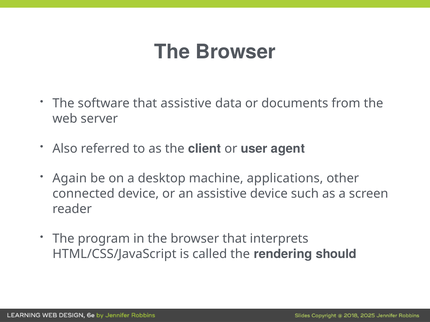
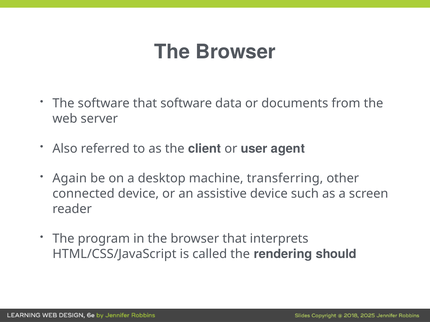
that assistive: assistive -> software
applications: applications -> transferring
